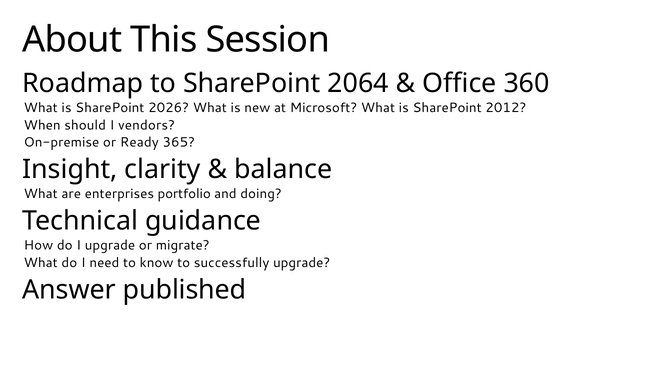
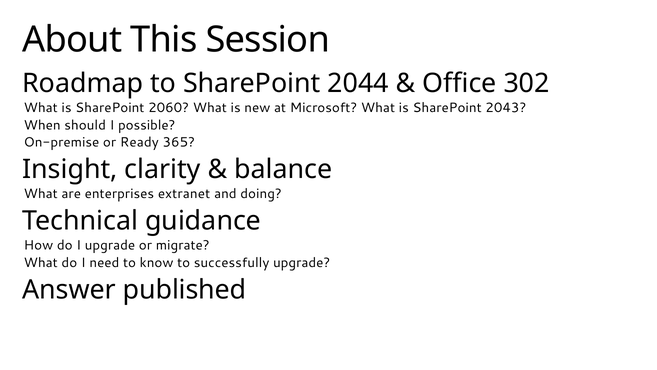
2064: 2064 -> 2044
360: 360 -> 302
2026: 2026 -> 2060
2012: 2012 -> 2043
vendors: vendors -> possible
portfolio: portfolio -> extranet
